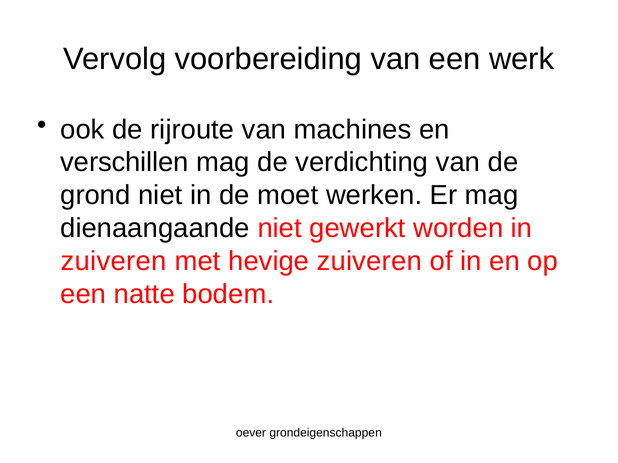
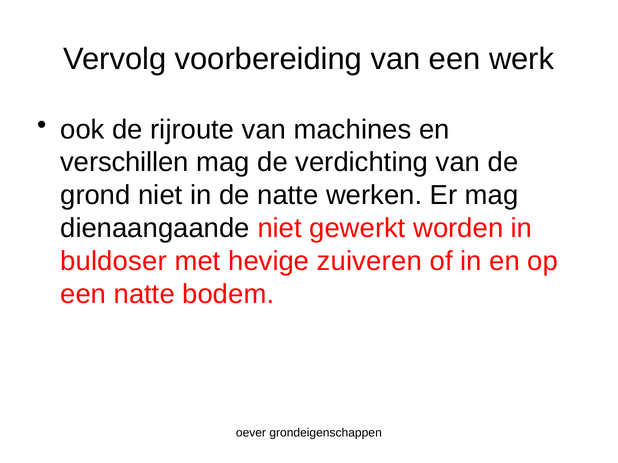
de moet: moet -> natte
zuiveren at (114, 262): zuiveren -> buldoser
